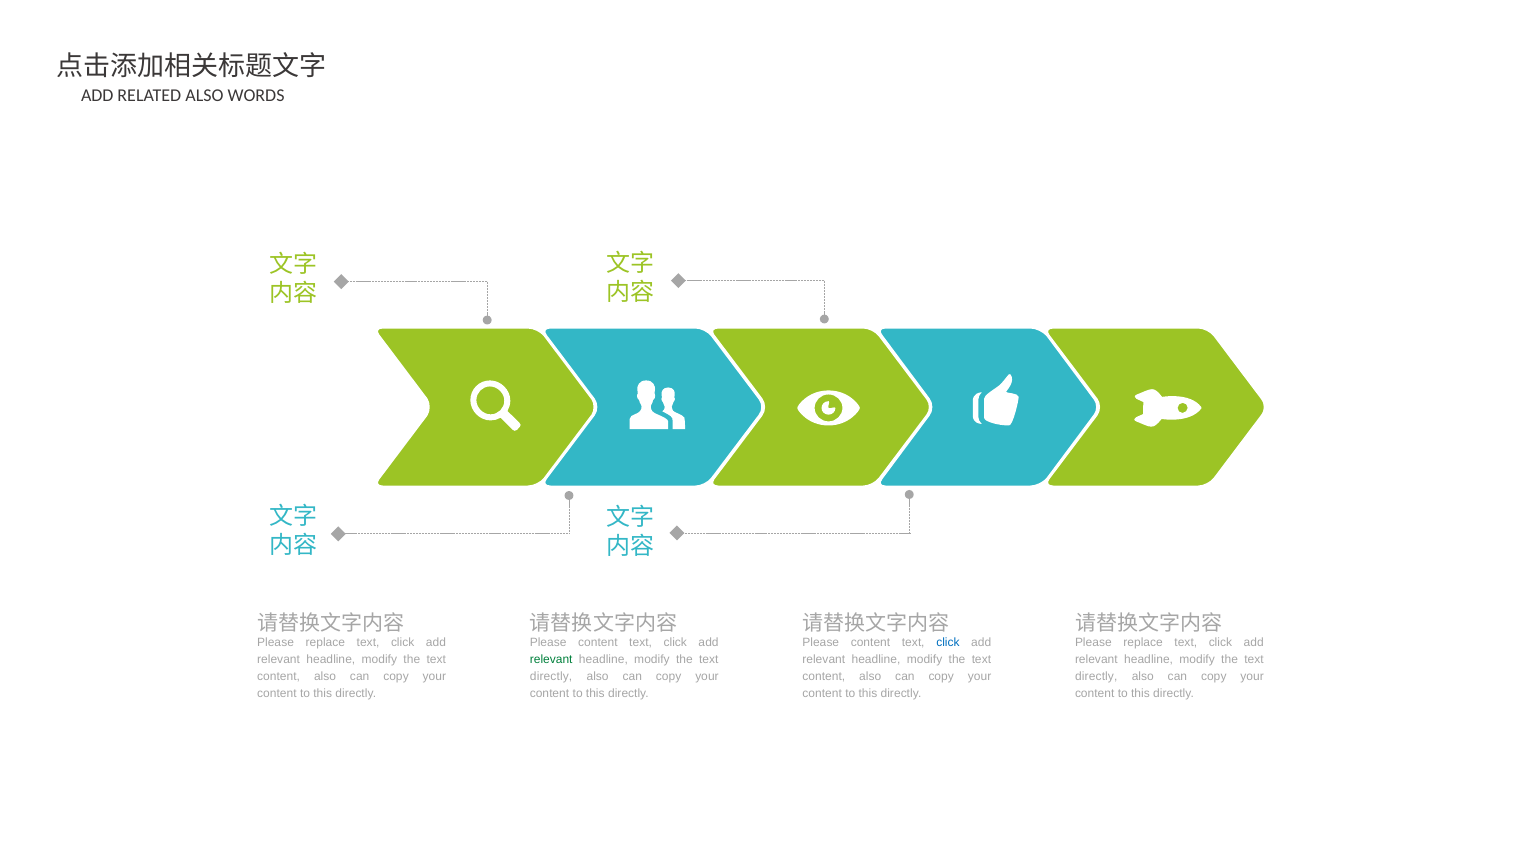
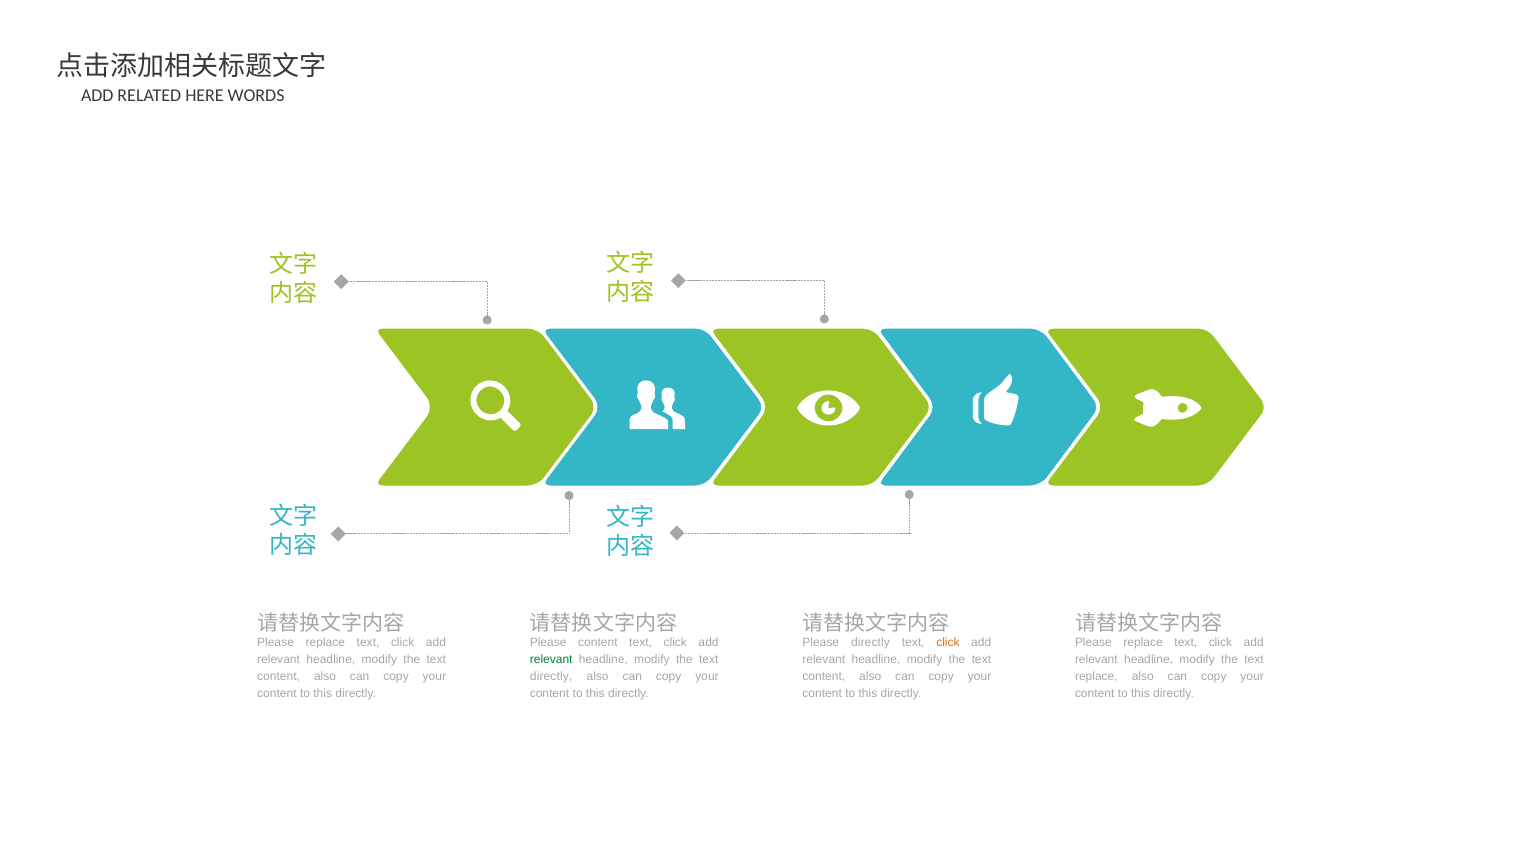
RELATED ALSO: ALSO -> HERE
content at (871, 642): content -> directly
click at (948, 642) colour: blue -> orange
directly at (1096, 677): directly -> replace
